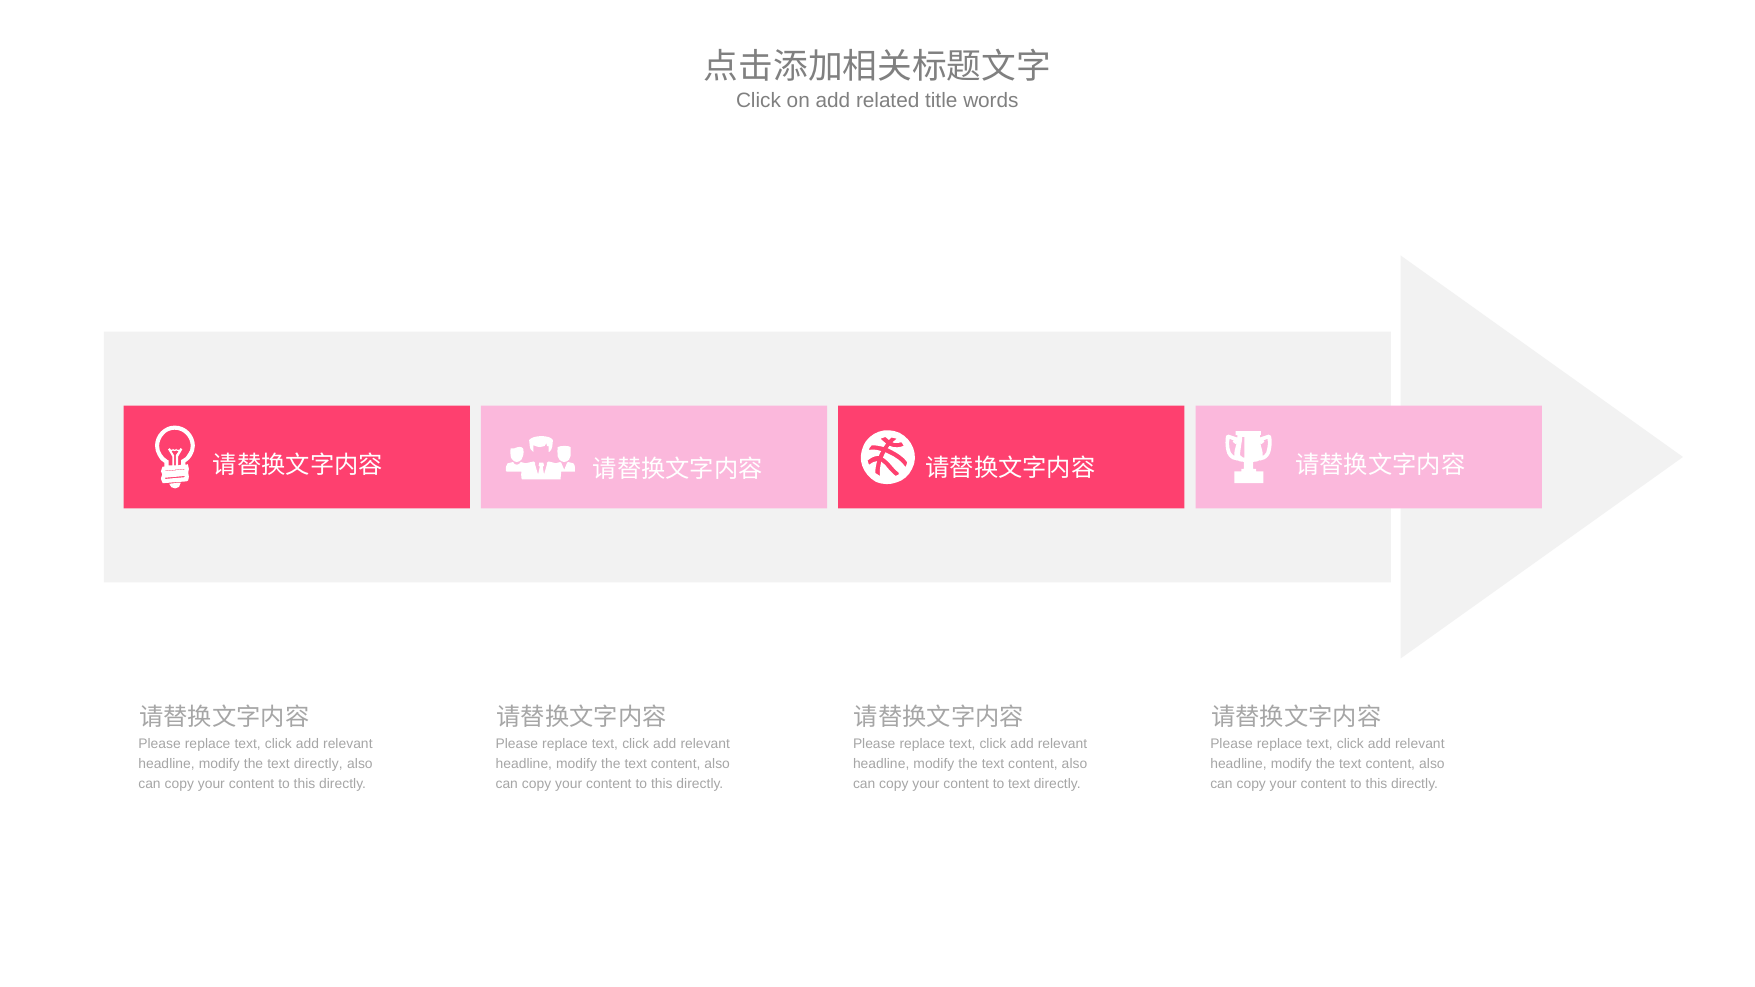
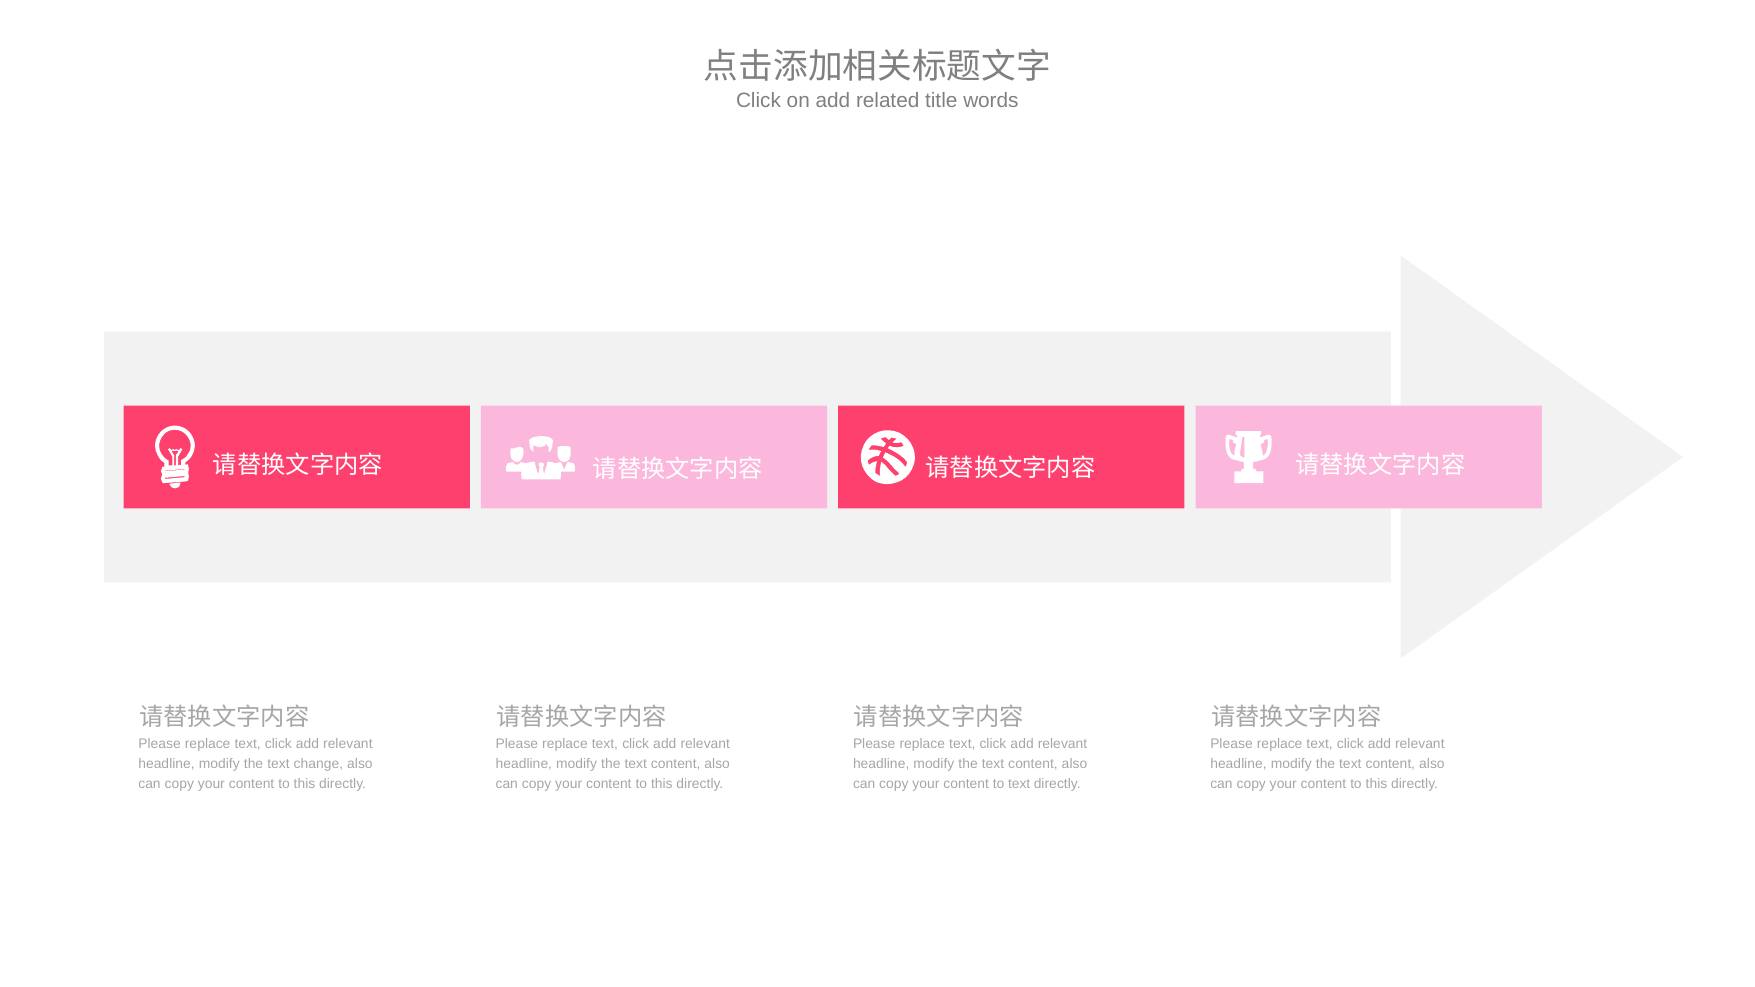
the text directly: directly -> change
